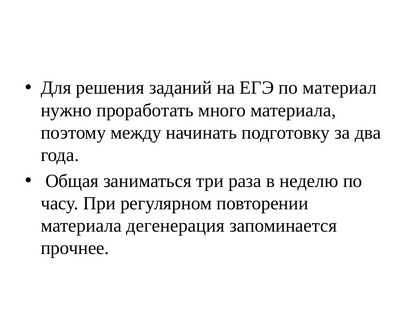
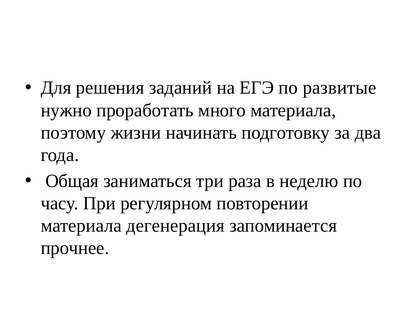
материал: материал -> развитые
между: между -> жизни
